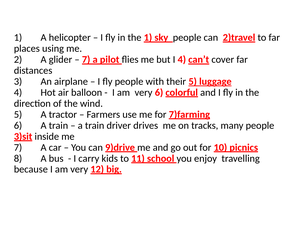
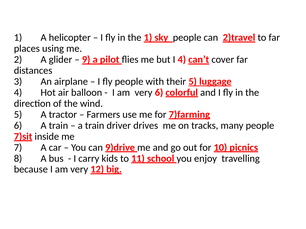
7 at (86, 60): 7 -> 9
3)sit: 3)sit -> 7)sit
